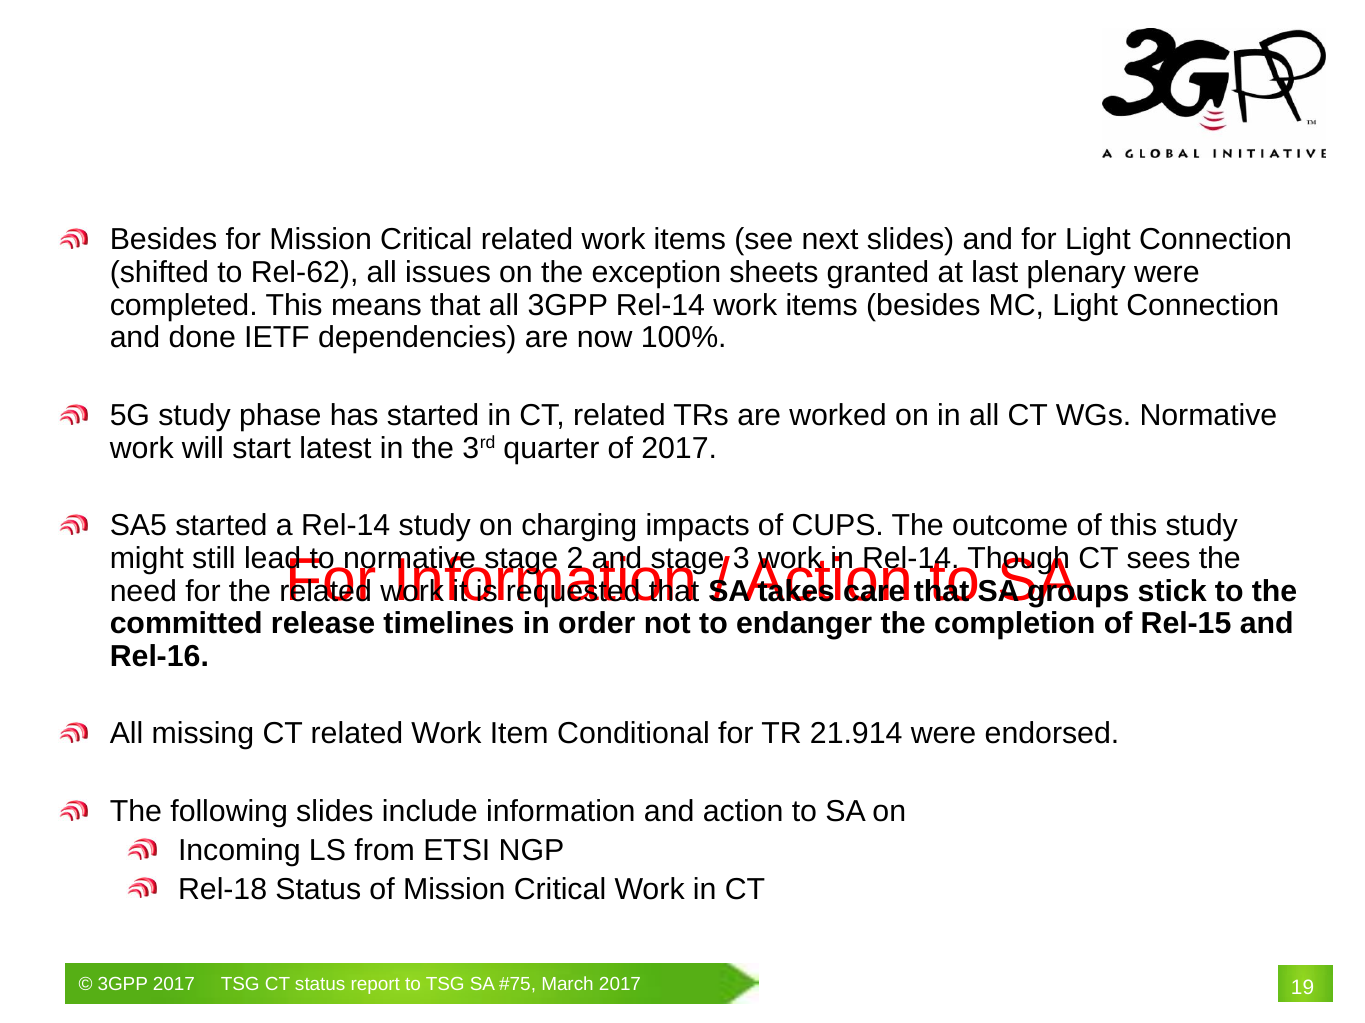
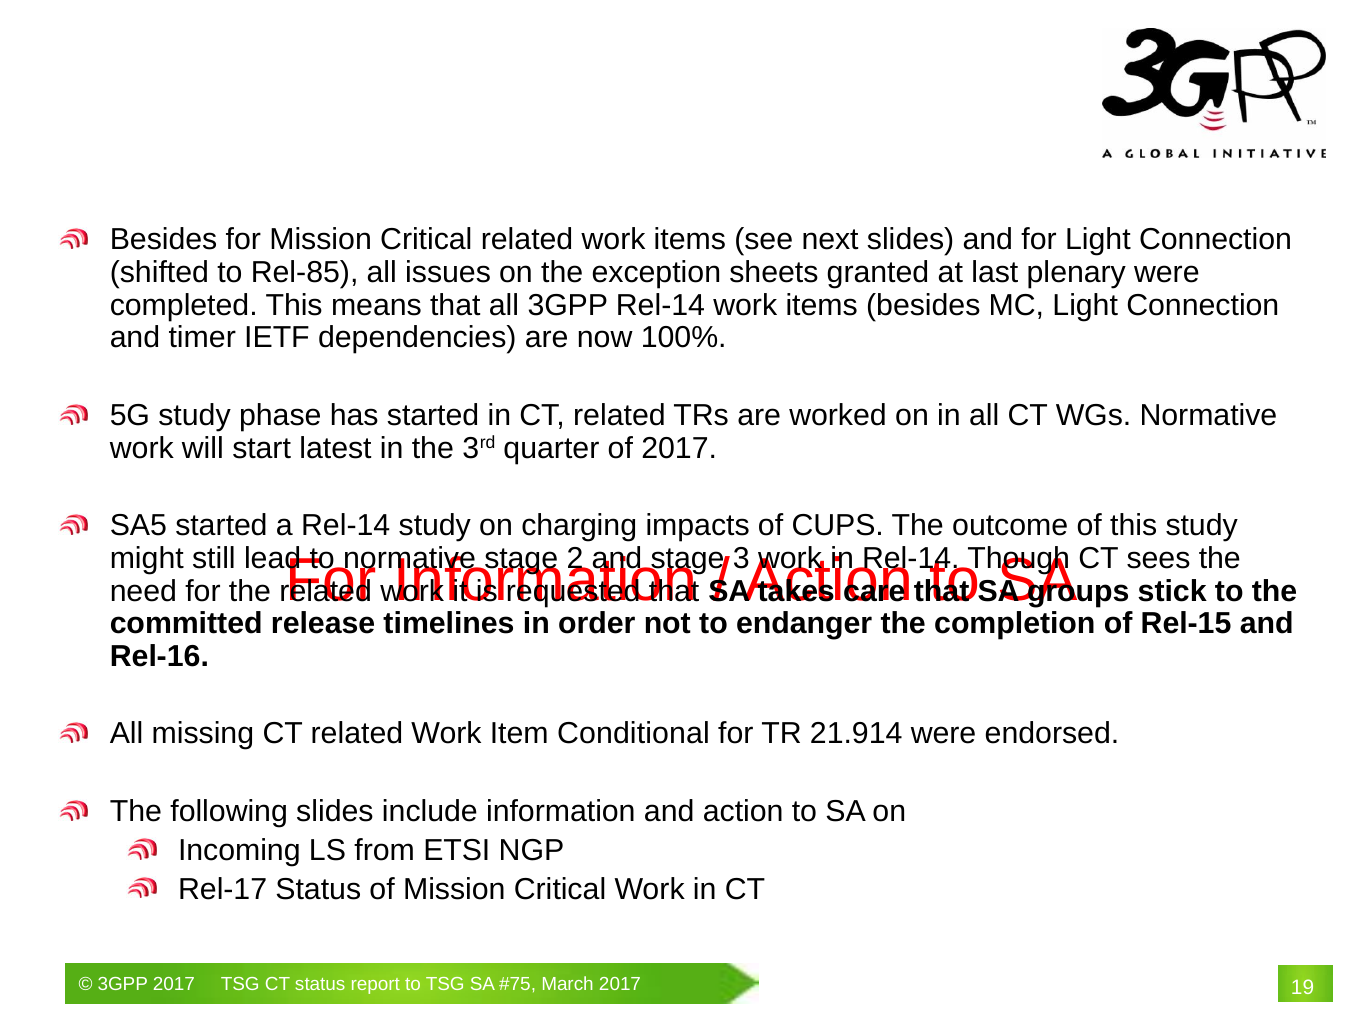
Rel-62: Rel-62 -> Rel-85
done: done -> timer
Rel-18: Rel-18 -> Rel-17
